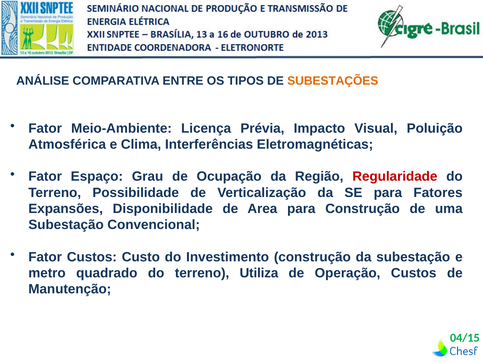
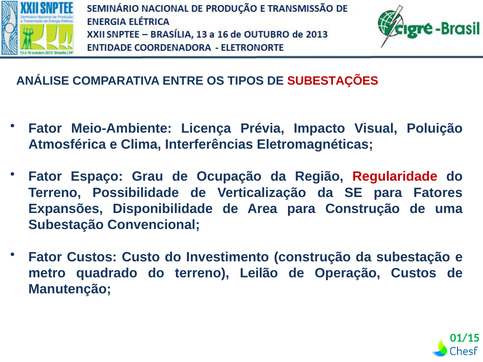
SUBESTAÇÕES colour: orange -> red
Utiliza: Utiliza -> Leilão
04/15: 04/15 -> 01/15
